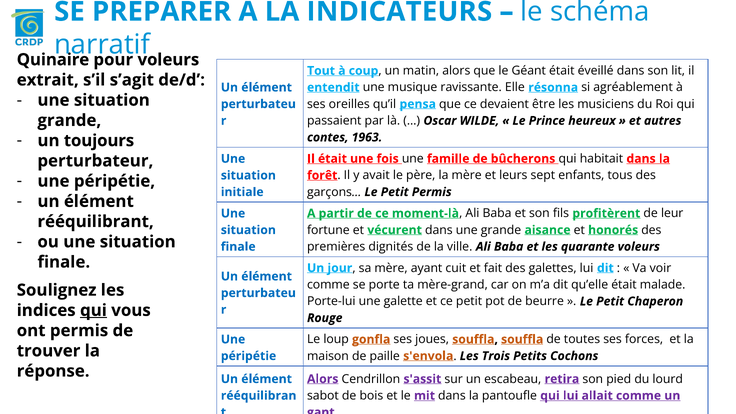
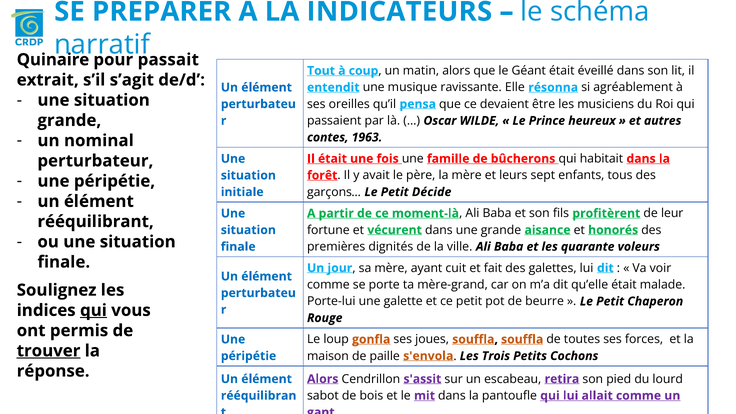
voleurs at (168, 60): voleurs -> passait
toujours: toujours -> nominal
Permis at (432, 192): Permis -> Décide
trouver underline: none -> present
